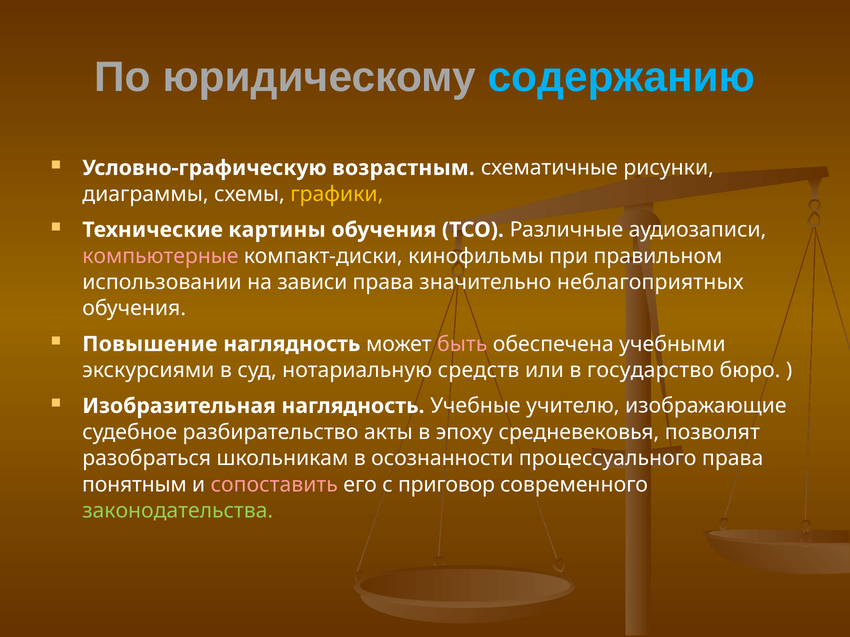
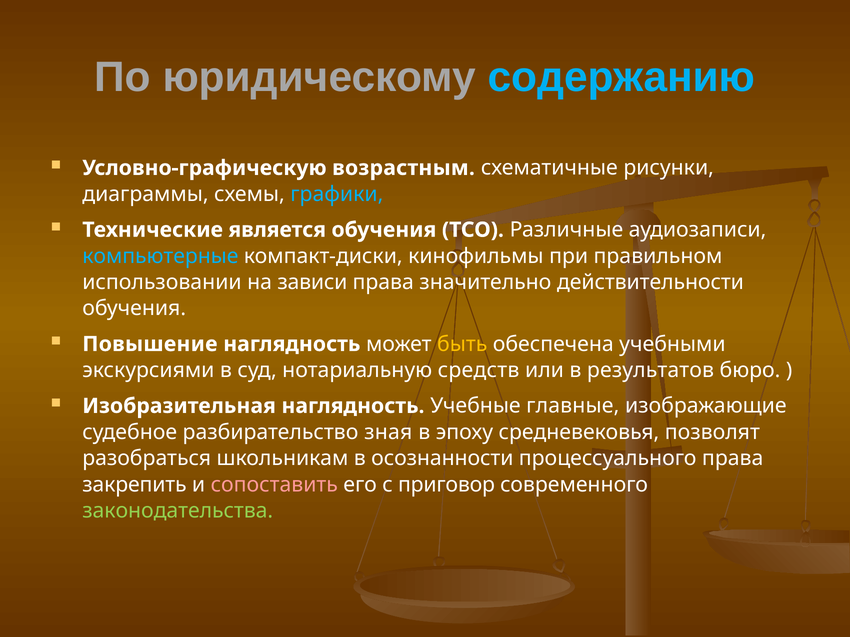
графики colour: yellow -> light blue
картины: картины -> является
компьютерные colour: pink -> light blue
неблагоприятных: неблагоприятных -> действительности
быть colour: pink -> yellow
государство: государство -> результатов
учителю: учителю -> главные
акты: акты -> зная
понятным: понятным -> закрепить
